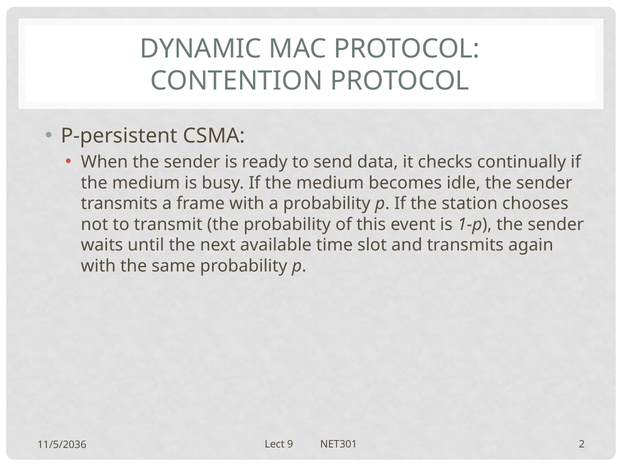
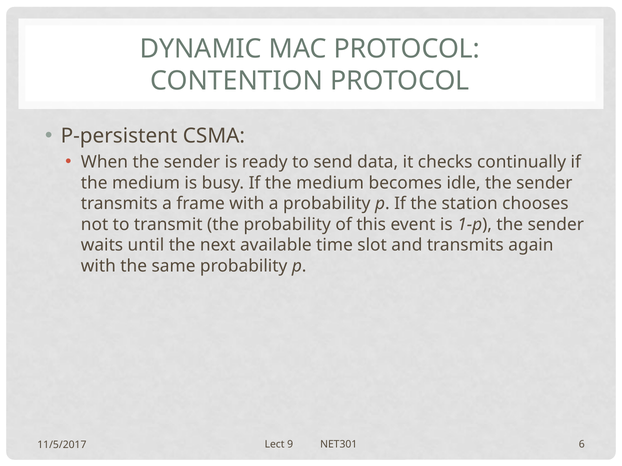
2: 2 -> 6
11/5/2036: 11/5/2036 -> 11/5/2017
